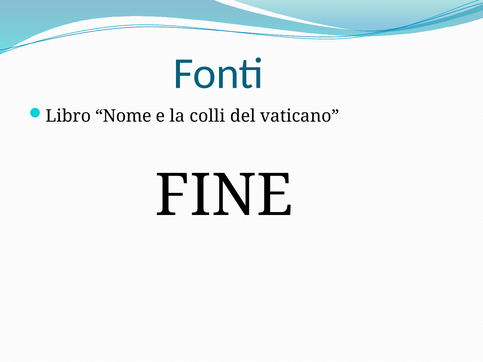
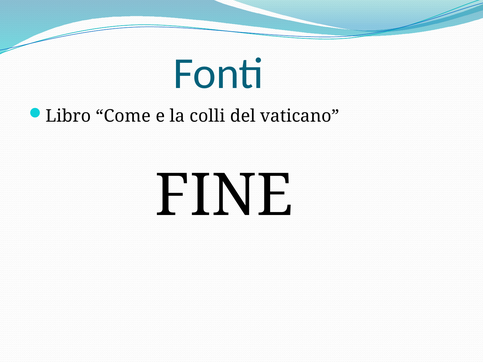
Nome: Nome -> Come
